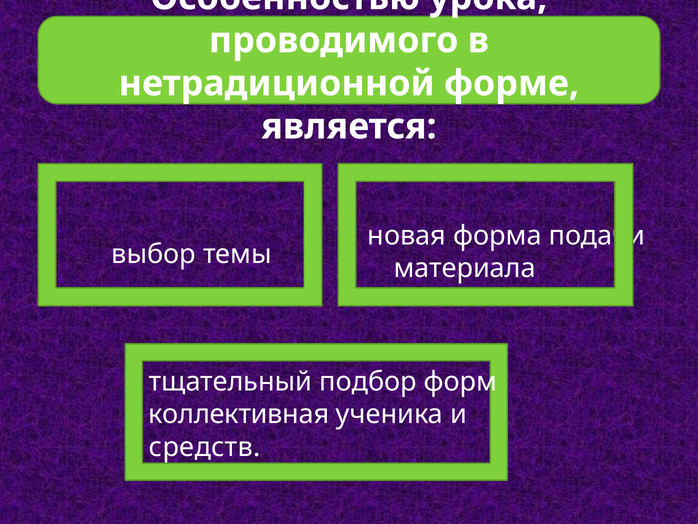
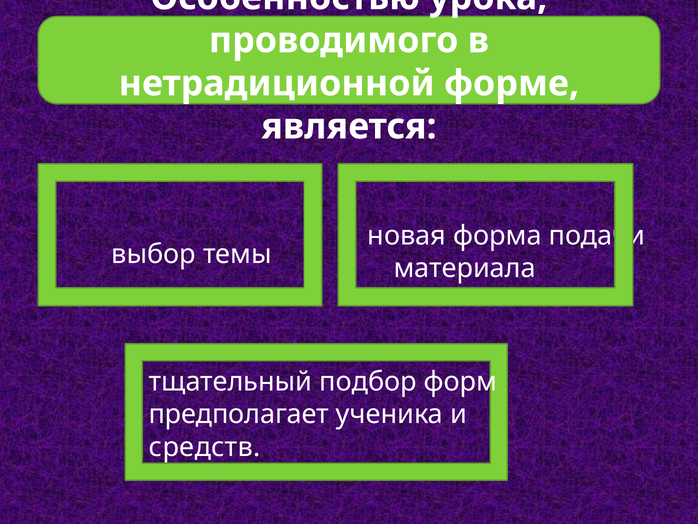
коллективная: коллективная -> предполагает
